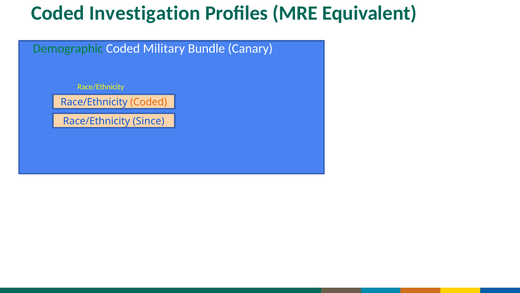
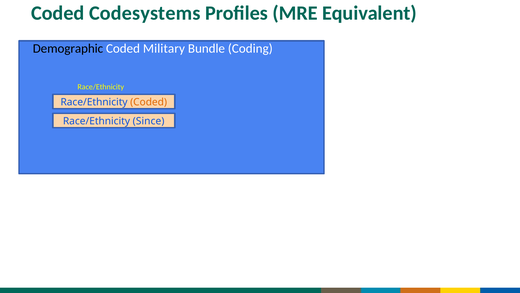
Investigation: Investigation -> Codesystems
Demographic colour: green -> black
Canary: Canary -> Coding
